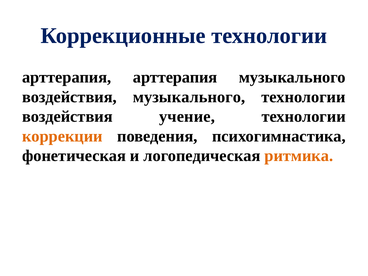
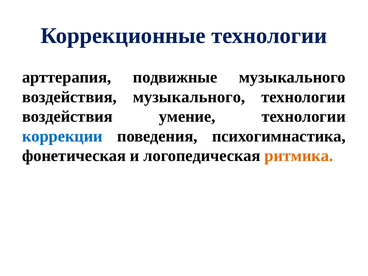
арттерапия арттерапия: арттерапия -> подвижные
учение: учение -> умение
коррекции colour: orange -> blue
